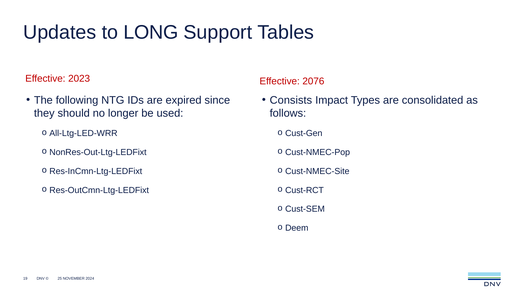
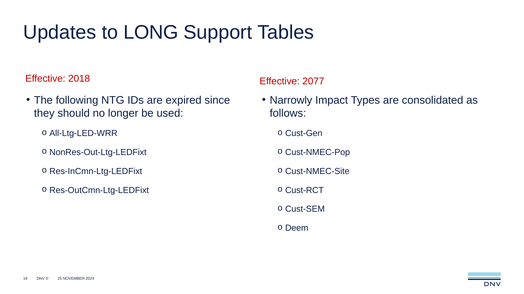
2023: 2023 -> 2018
2076: 2076 -> 2077
Consists: Consists -> Narrowly
